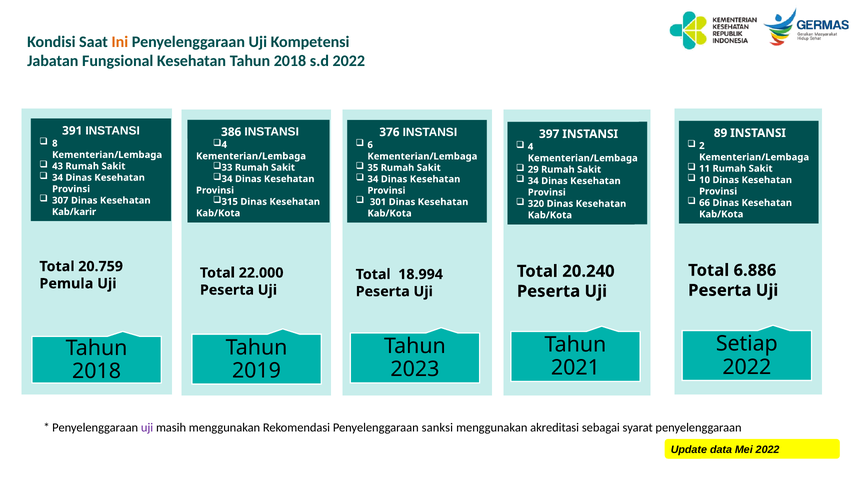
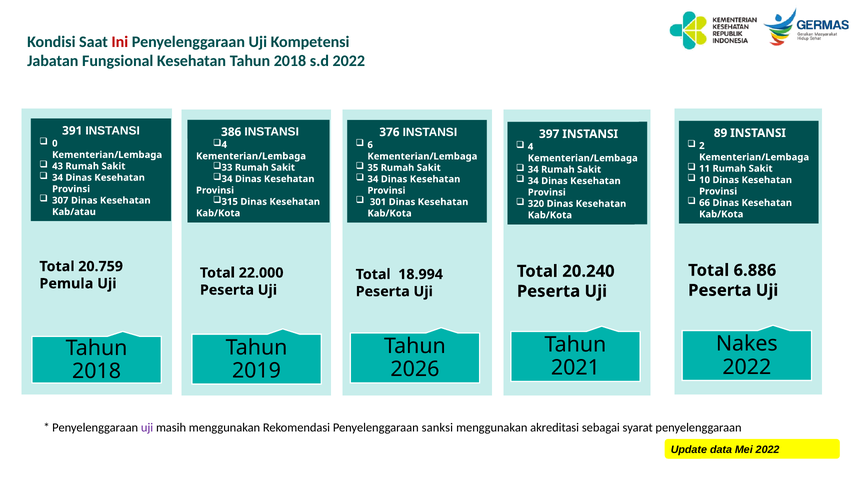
Ini colour: orange -> red
8: 8 -> 0
29 at (533, 170): 29 -> 34
Kab/karir: Kab/karir -> Kab/atau
Setiap: Setiap -> Nakes
2023: 2023 -> 2026
